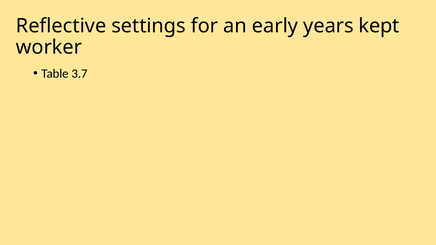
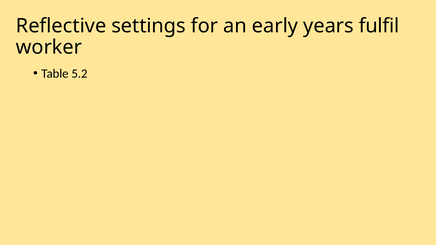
kept: kept -> fulfil
3.7: 3.7 -> 5.2
